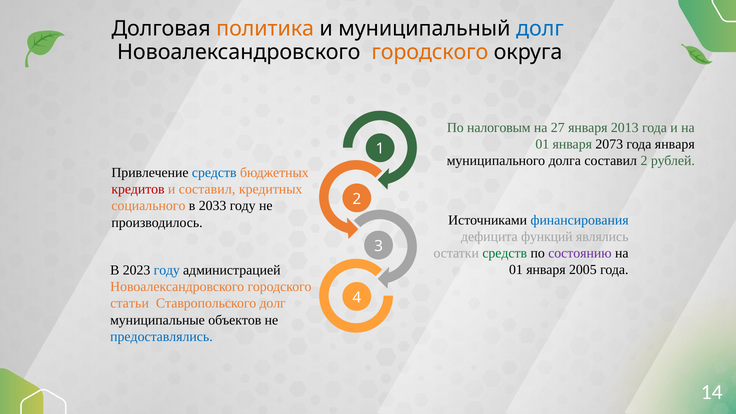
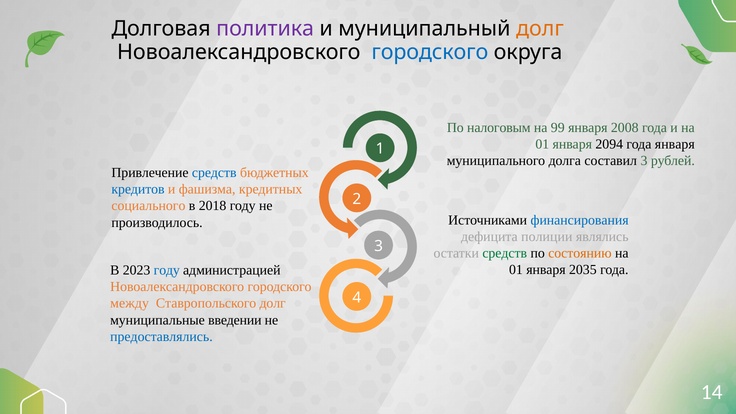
политика colour: orange -> purple
долг at (540, 29) colour: blue -> orange
городского at (430, 52) colour: orange -> blue
27: 27 -> 99
2013: 2013 -> 2008
2073: 2073 -> 2094
составил 2: 2 -> 3
кредитов colour: red -> blue
и составил: составил -> фашизма
2033: 2033 -> 2018
функций: функций -> полиции
состоянию colour: purple -> orange
2005: 2005 -> 2035
статьи: статьи -> между
объектов: объектов -> введении
